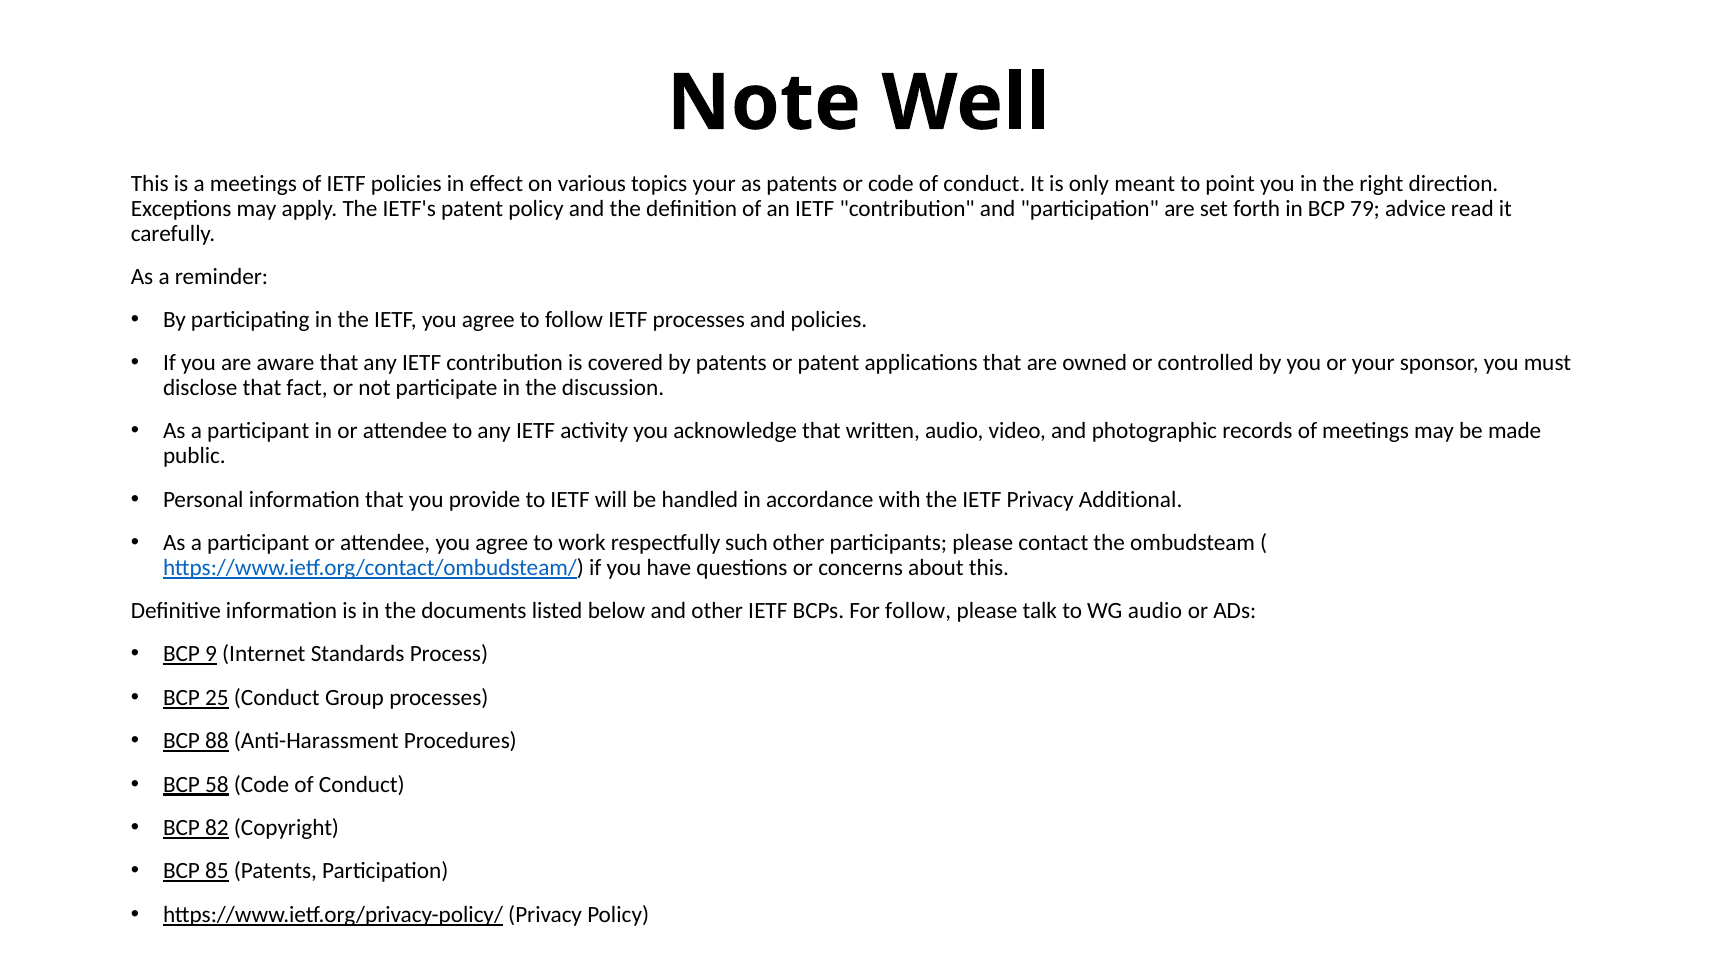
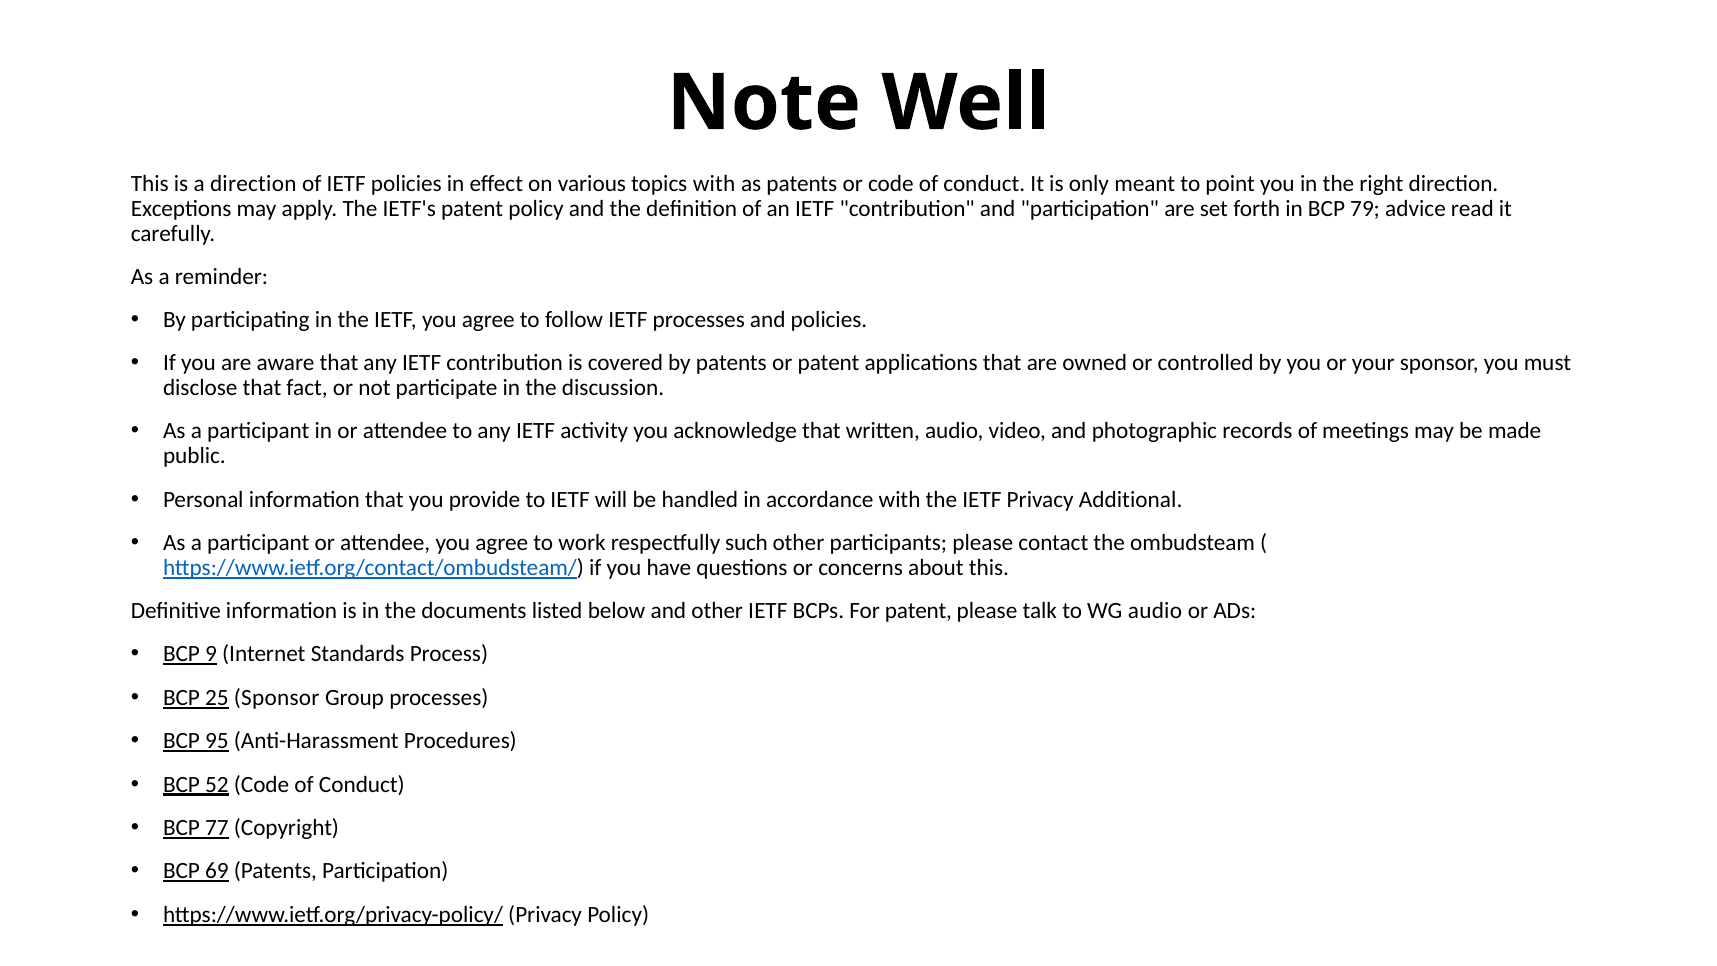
a meetings: meetings -> direction
topics your: your -> with
For follow: follow -> patent
25 Conduct: Conduct -> Sponsor
88: 88 -> 95
58: 58 -> 52
82: 82 -> 77
85: 85 -> 69
